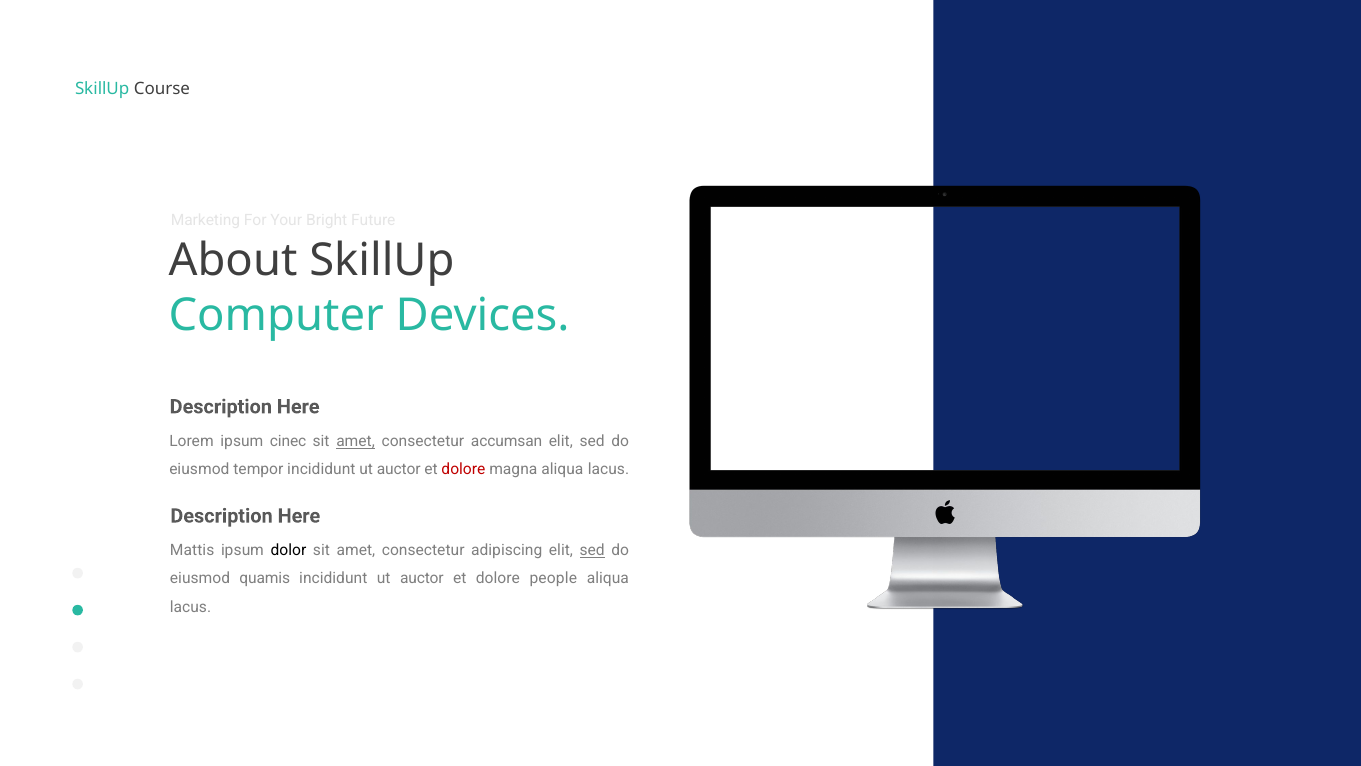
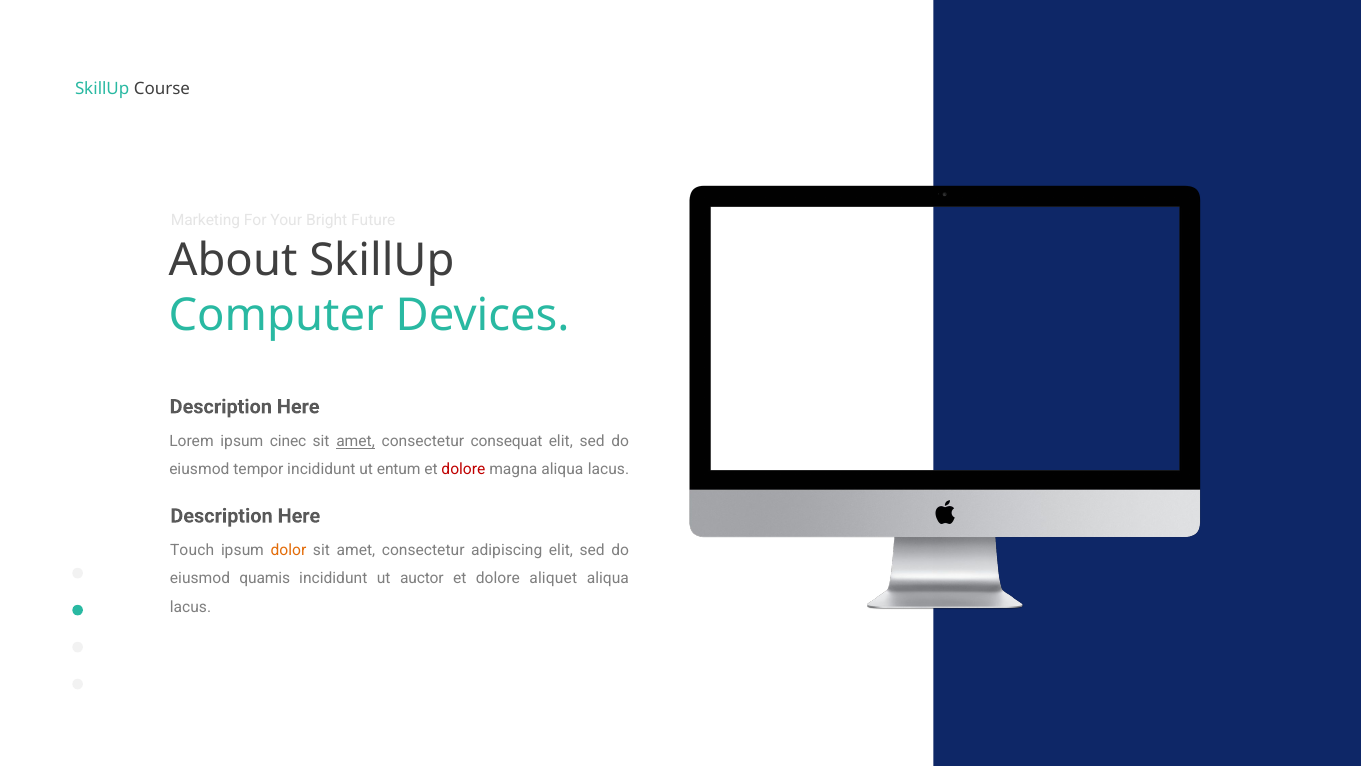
accumsan: accumsan -> consequat
tempor incididunt ut auctor: auctor -> entum
Mattis: Mattis -> Touch
dolor colour: black -> orange
sed at (592, 550) underline: present -> none
people: people -> aliquet
